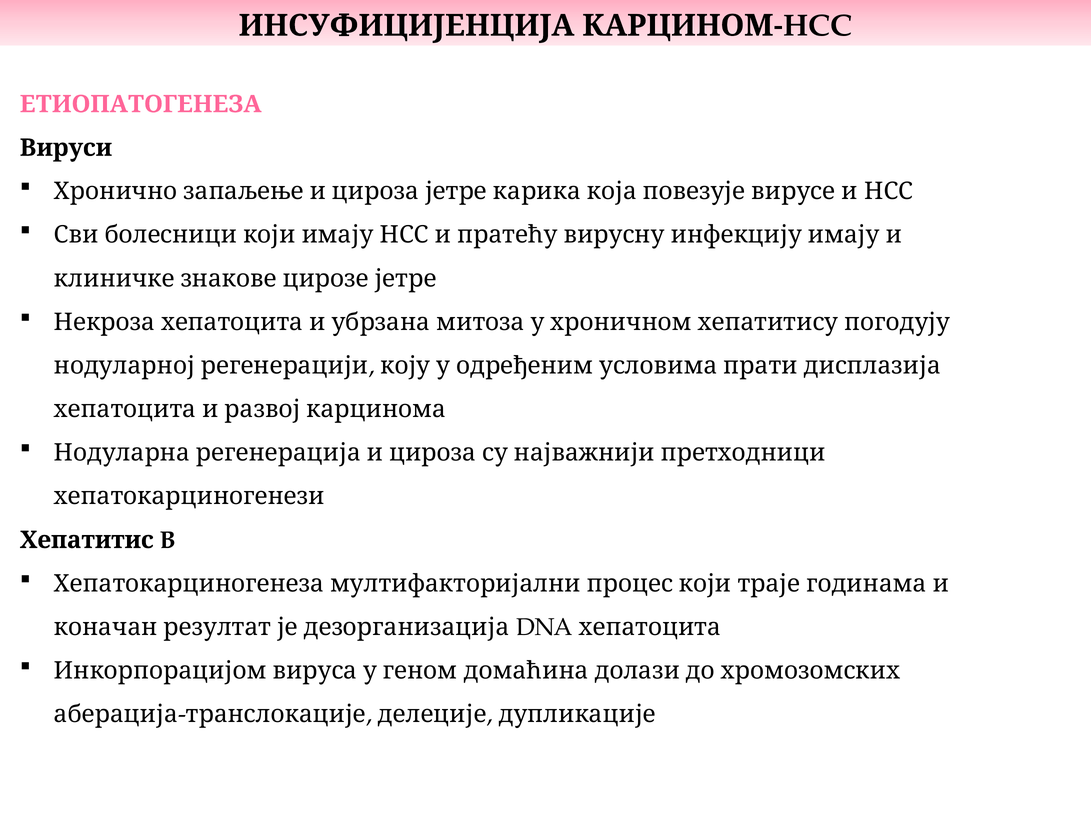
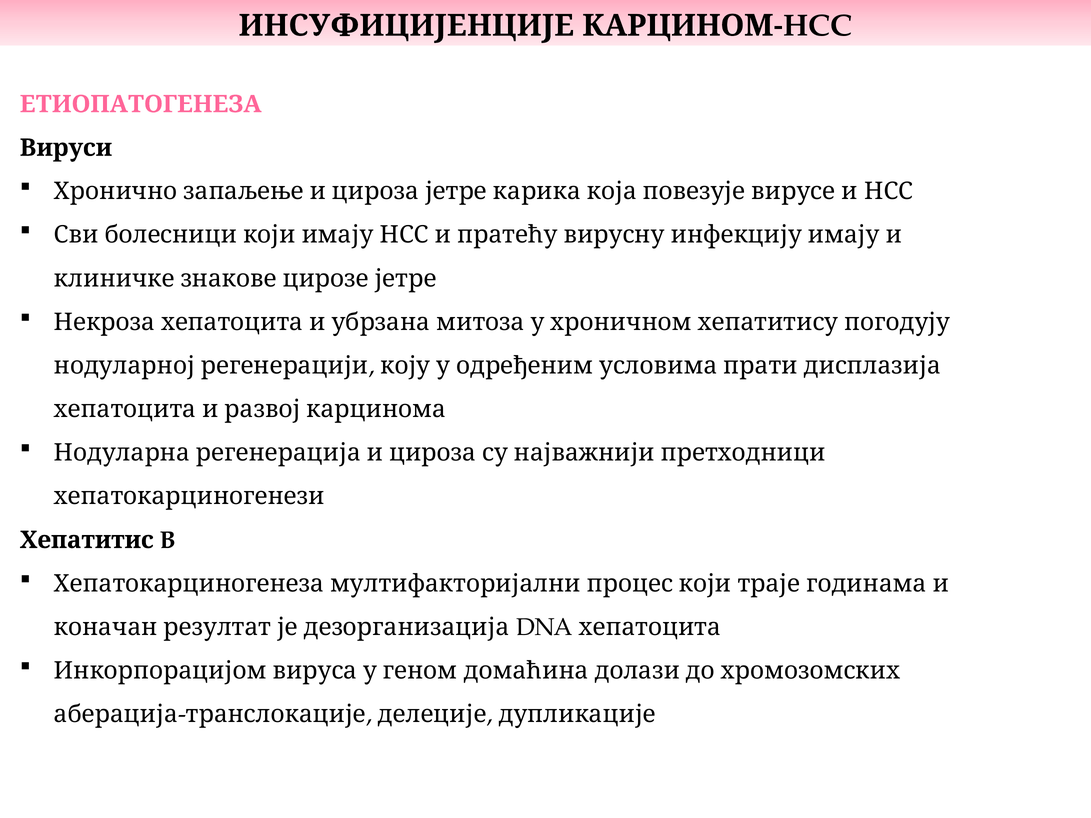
ИНСУФИЦИЈЕНЦИЈА: ИНСУФИЦИЈЕНЦИЈА -> ИНСУФИЦИЈЕНЦИЈЕ
